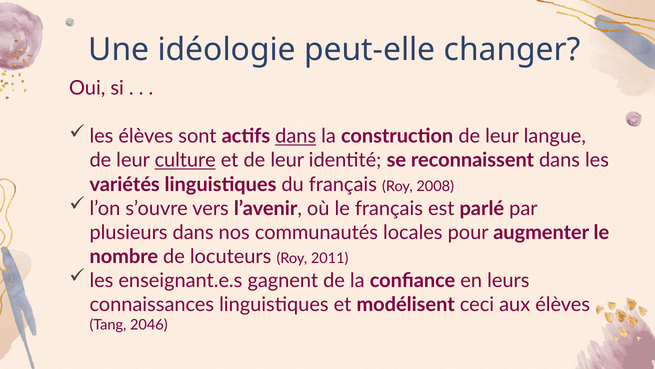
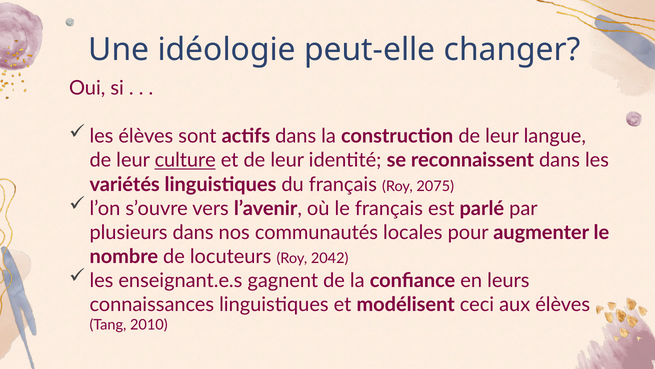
dans at (296, 136) underline: present -> none
2008: 2008 -> 2075
2011: 2011 -> 2042
2046: 2046 -> 2010
